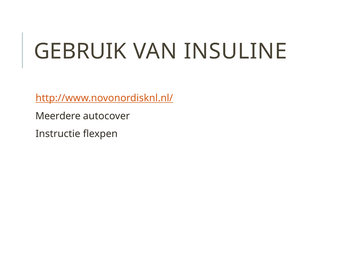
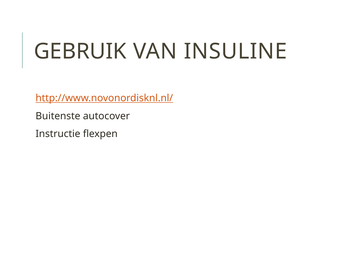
Meerdere: Meerdere -> Buitenste
